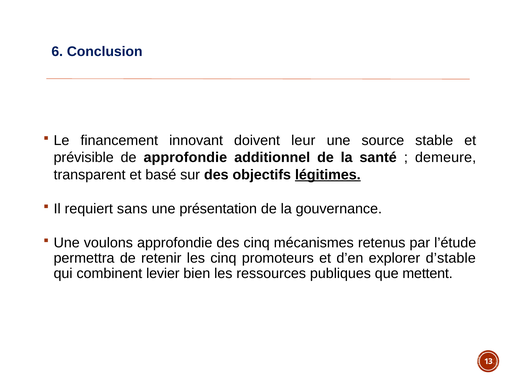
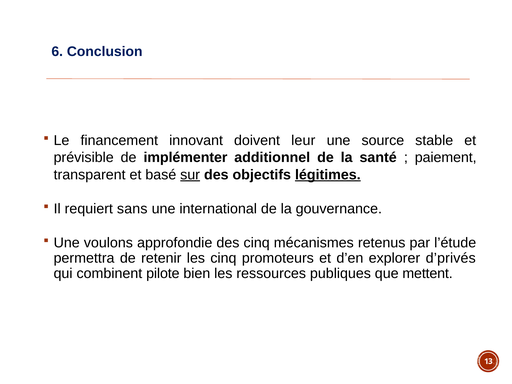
de approfondie: approfondie -> implémenter
demeure: demeure -> paiement
sur underline: none -> present
présentation: présentation -> international
d’stable: d’stable -> d’privés
levier: levier -> pilote
